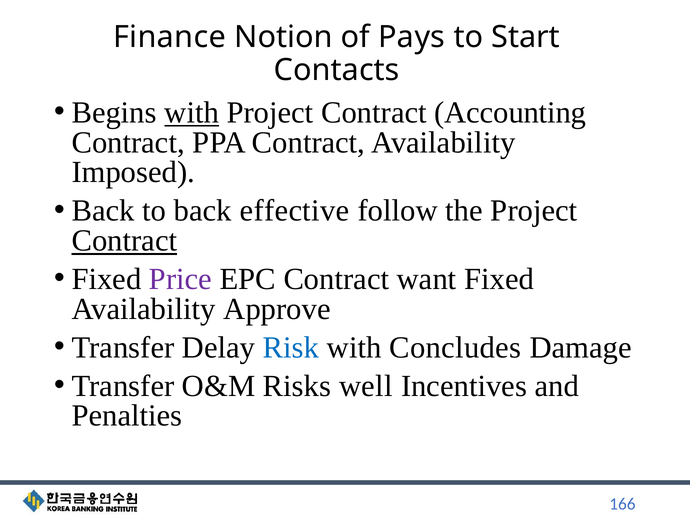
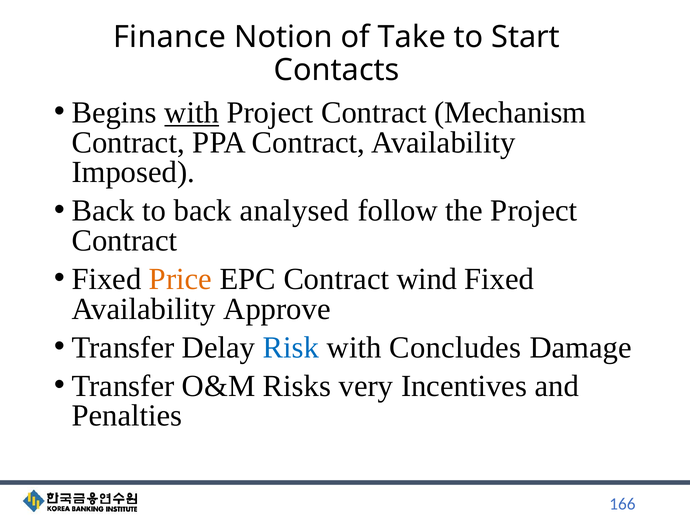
Pays: Pays -> Take
Accounting: Accounting -> Mechanism
effective: effective -> analysed
Contract at (124, 240) underline: present -> none
Price colour: purple -> orange
want: want -> wind
well: well -> very
